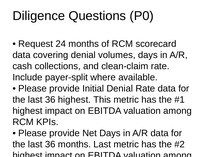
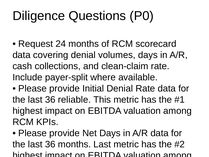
36 highest: highest -> reliable
